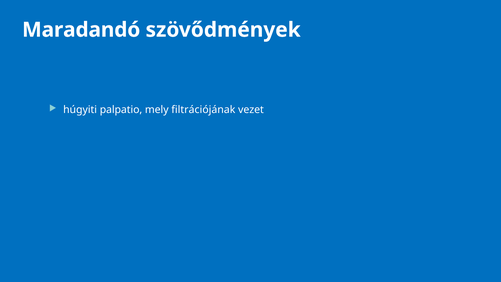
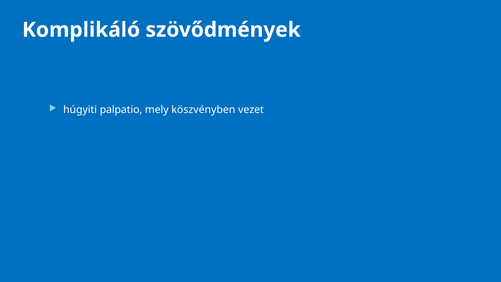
Maradandó: Maradandó -> Komplikáló
filtrációjának: filtrációjának -> köszvényben
